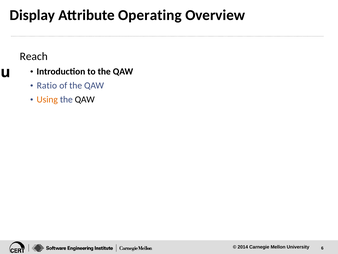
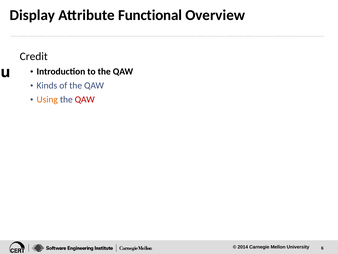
Operating: Operating -> Functional
Reach: Reach -> Credit
Ratio: Ratio -> Kinds
QAW at (85, 99) colour: black -> red
